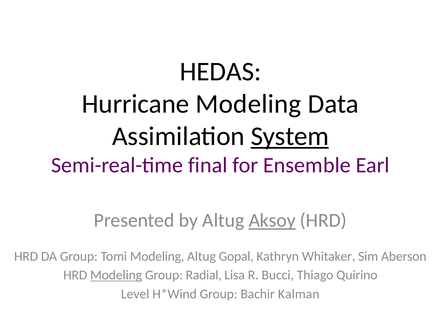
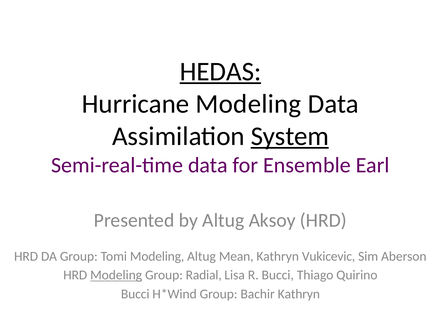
HEDAS underline: none -> present
Semi-real-time final: final -> data
Aksoy underline: present -> none
Gopal: Gopal -> Mean
Whitaker: Whitaker -> Vukicevic
Level at (135, 294): Level -> Bucci
Bachir Kalman: Kalman -> Kathryn
